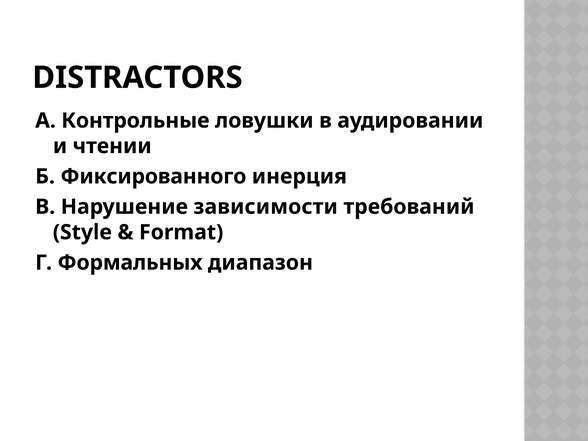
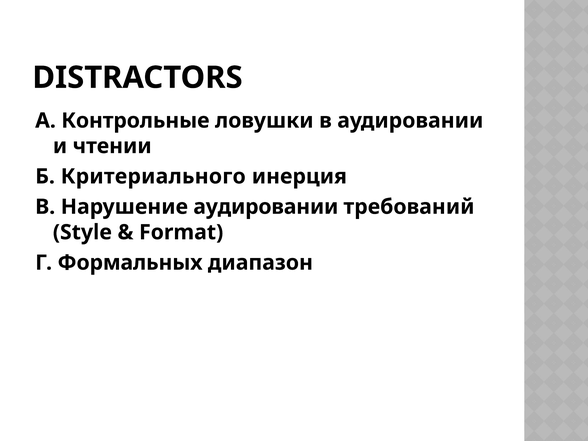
Фиксированного: Фиксированного -> Критериального
Нарушение зависимости: зависимости -> аудировании
